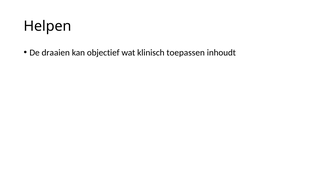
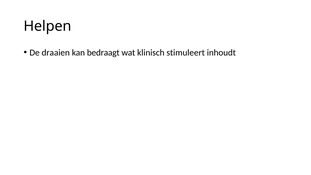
objectief: objectief -> bedraagt
toepassen: toepassen -> stimuleert
